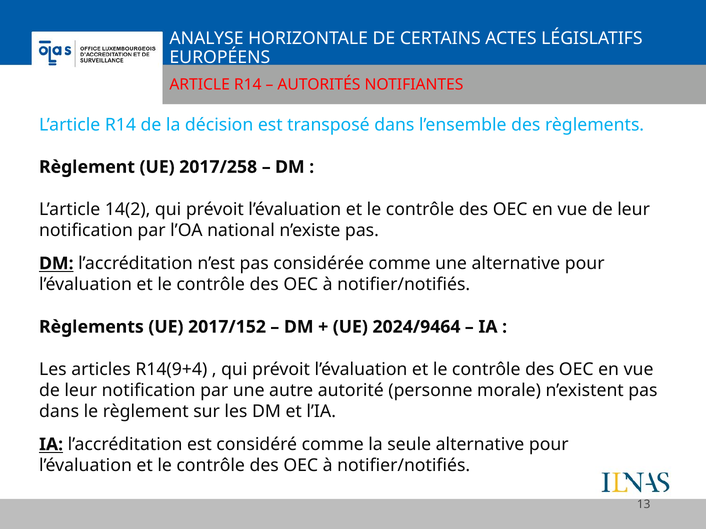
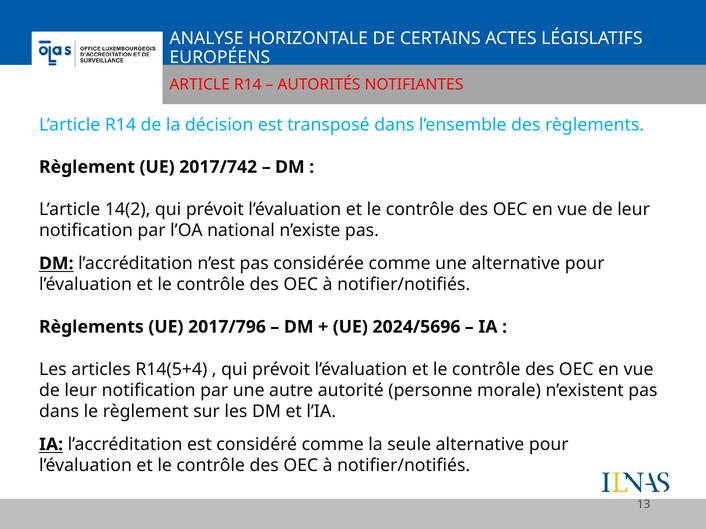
2017/258: 2017/258 -> 2017/742
2017/152: 2017/152 -> 2017/796
2024/9464: 2024/9464 -> 2024/5696
R14(9+4: R14(9+4 -> R14(5+4
